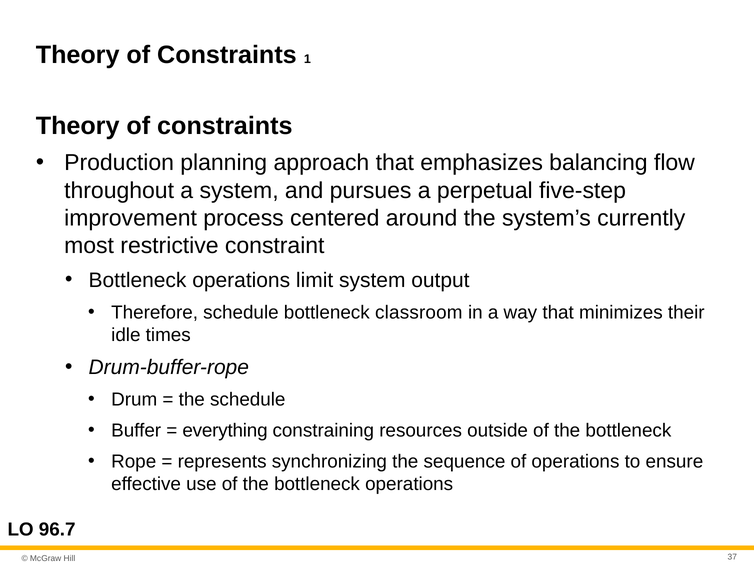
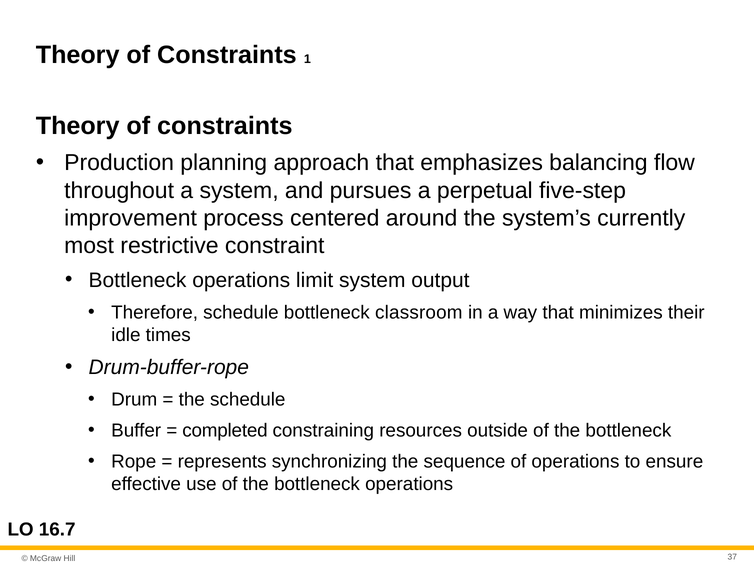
everything: everything -> completed
96.7: 96.7 -> 16.7
